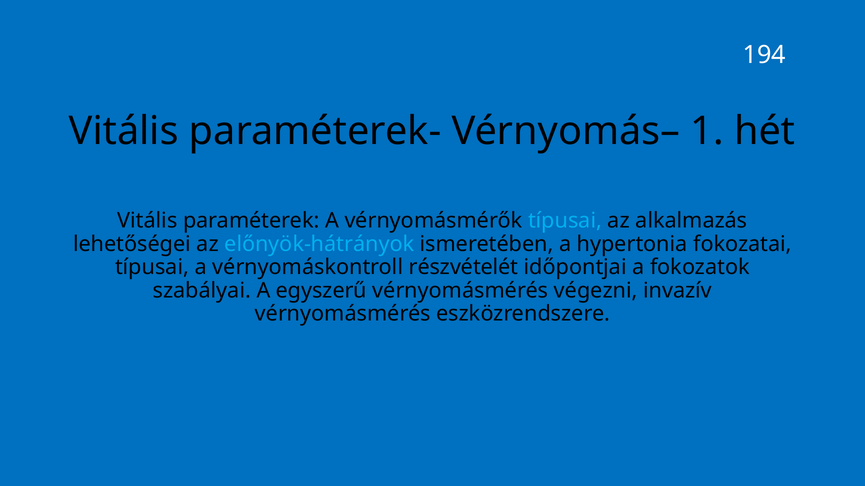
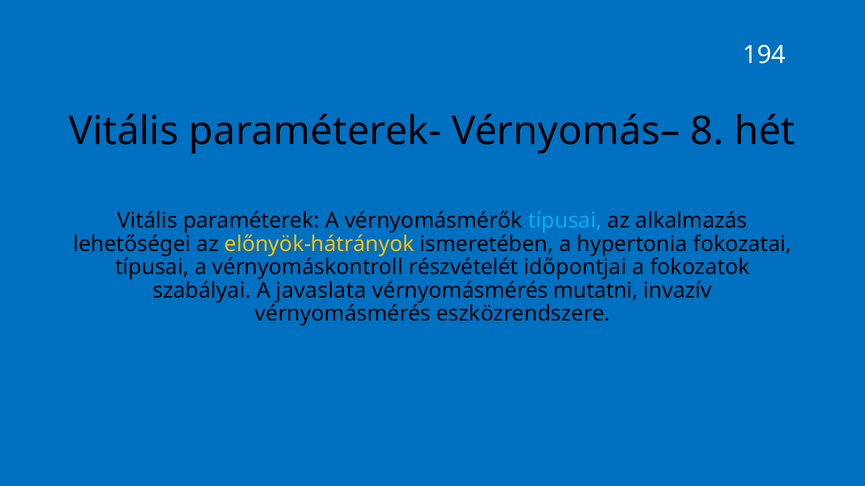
1: 1 -> 8
előnyök-hátrányok colour: light blue -> yellow
egyszerű: egyszerű -> javaslata
végezni: végezni -> mutatni
